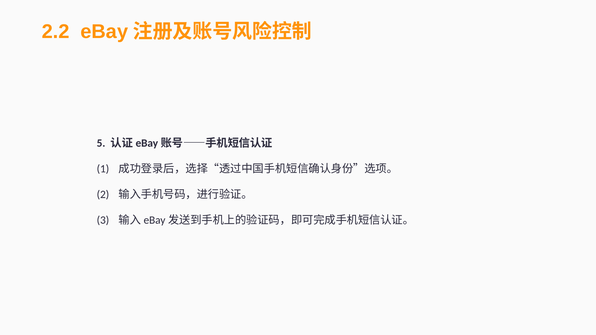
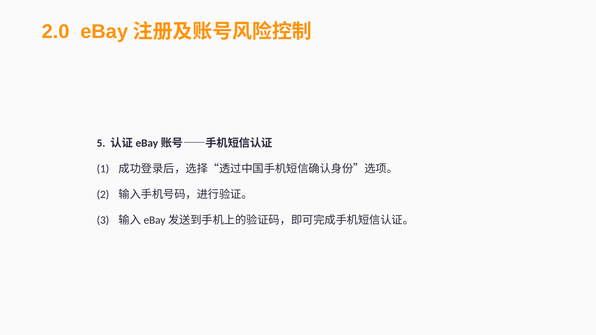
2.2: 2.2 -> 2.0
